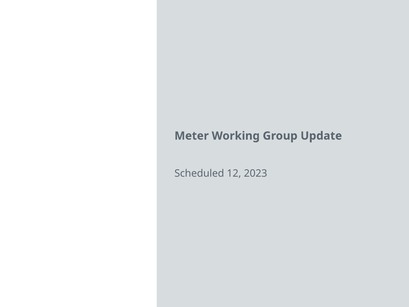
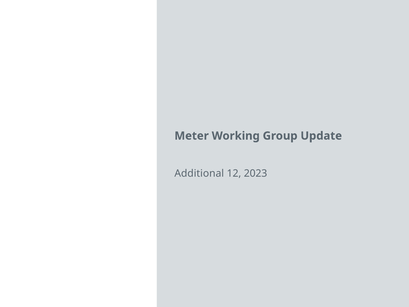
Scheduled: Scheduled -> Additional
